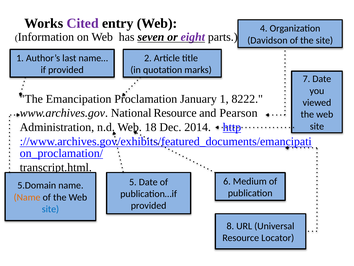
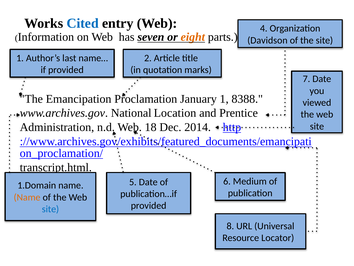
Cited colour: purple -> blue
eight colour: purple -> orange
8222: 8222 -> 8388
National Resource: Resource -> Location
Pearson: Pearson -> Prentice
5.Domain: 5.Domain -> 1.Domain
